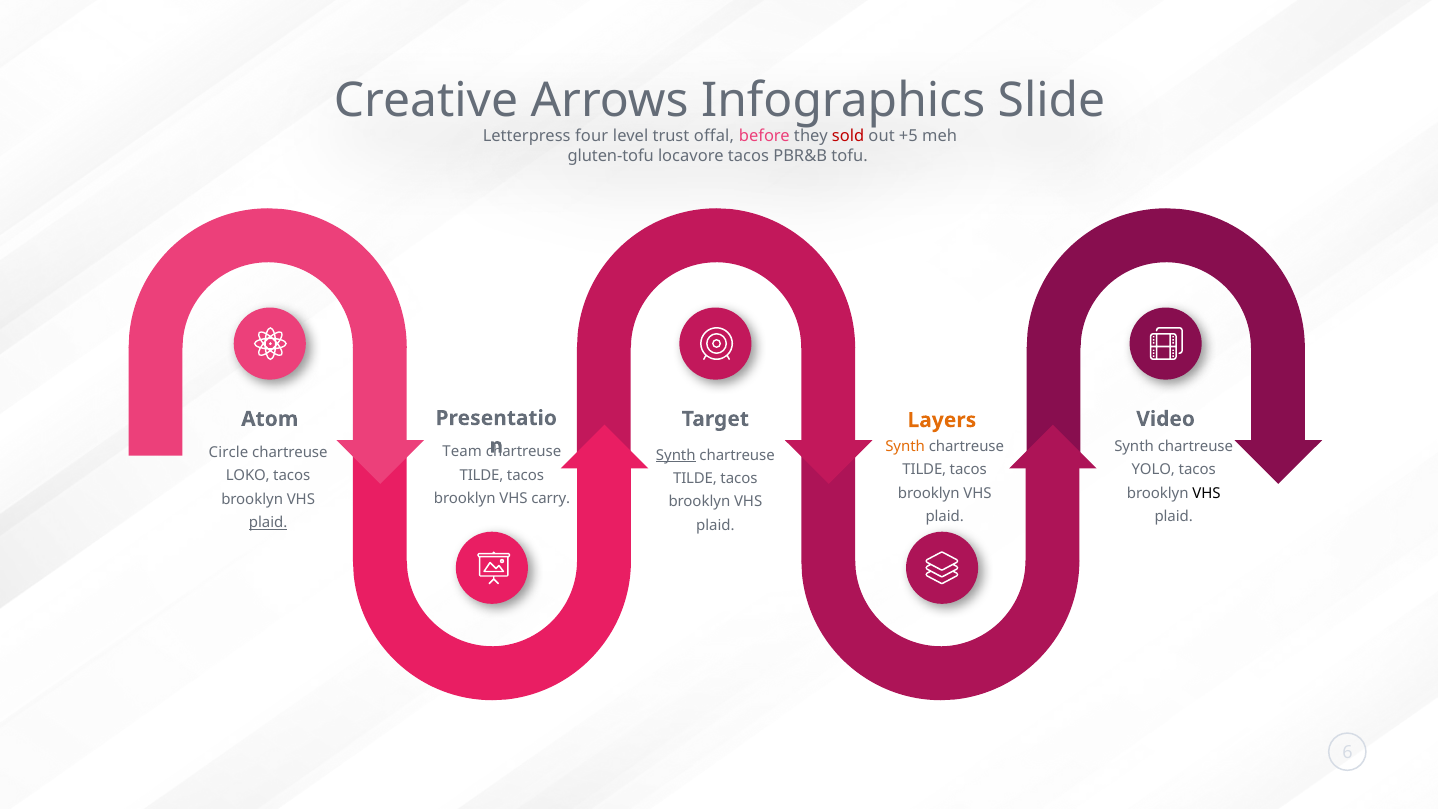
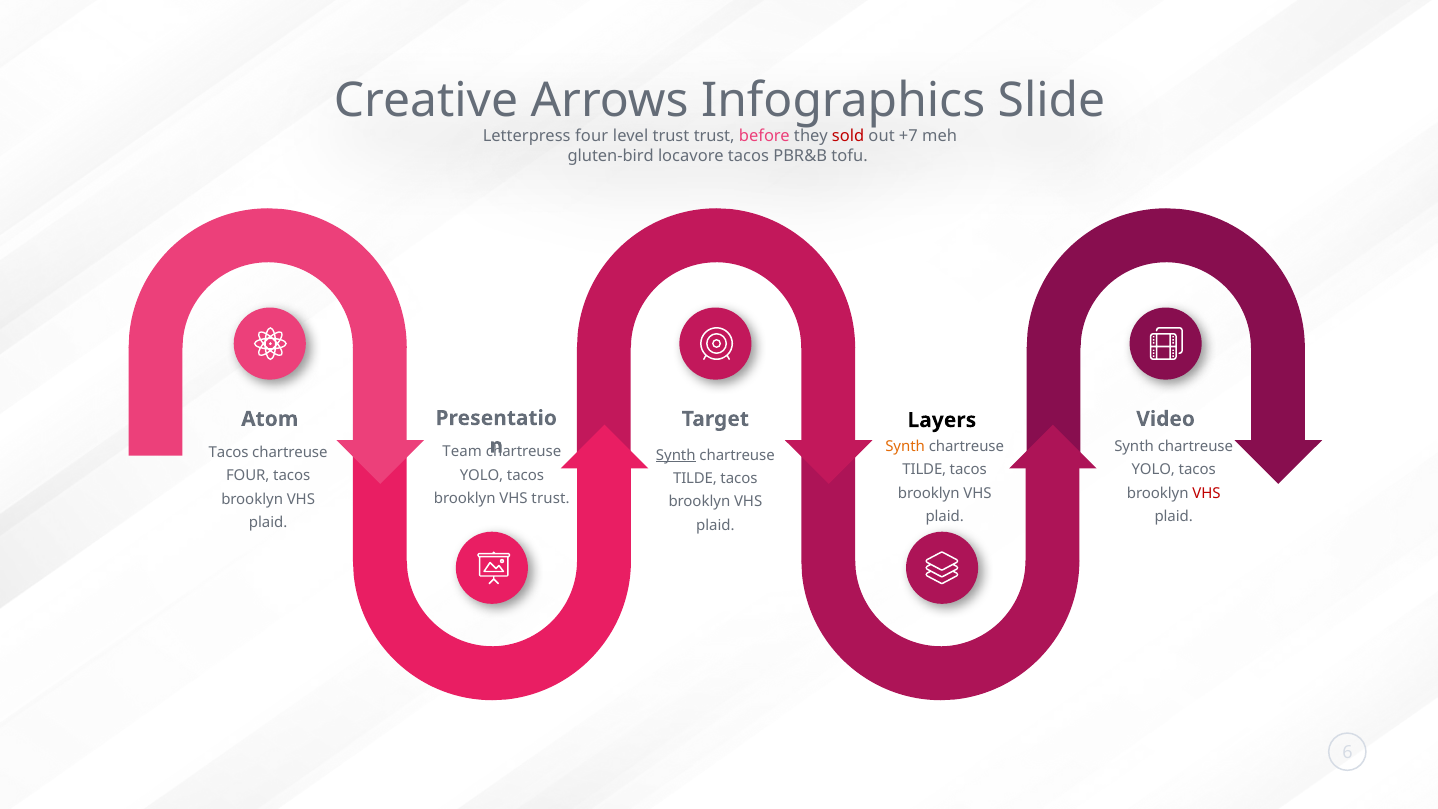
trust offal: offal -> trust
+5: +5 -> +7
gluten-tofu: gluten-tofu -> gluten-bird
Layers colour: orange -> black
Circle at (228, 452): Circle -> Tacos
TILDE at (482, 475): TILDE -> YOLO
LOKO at (248, 476): LOKO -> FOUR
VHS at (1207, 493) colour: black -> red
VHS carry: carry -> trust
plaid at (268, 523) underline: present -> none
